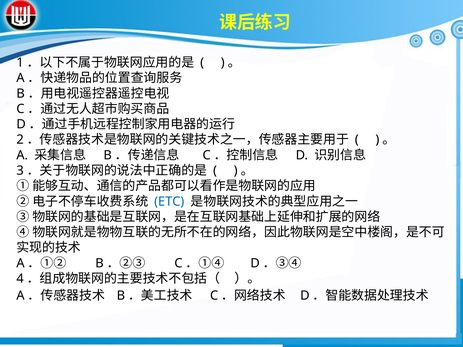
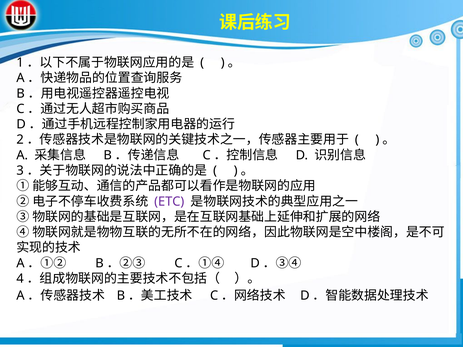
ETC colour: blue -> purple
